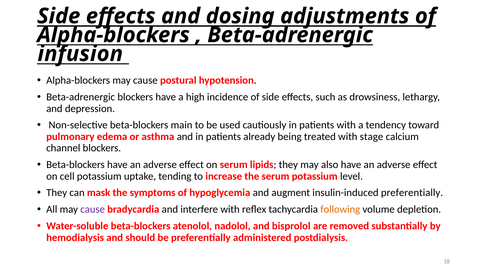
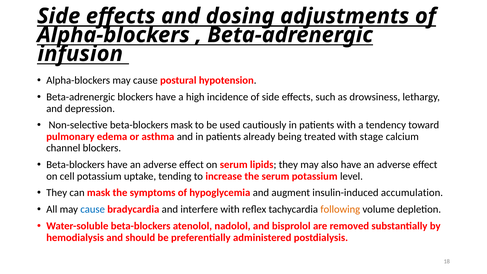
beta-blockers main: main -> mask
insulin-induced preferentially: preferentially -> accumulation
cause at (93, 209) colour: purple -> blue
